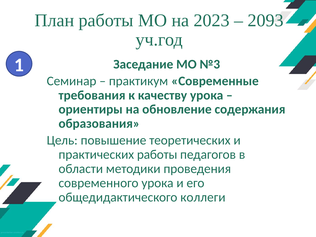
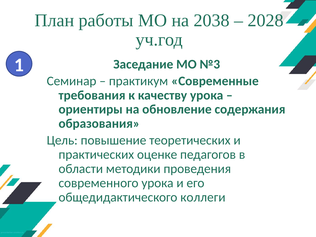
2023: 2023 -> 2038
2093: 2093 -> 2028
практических работы: работы -> оценке
